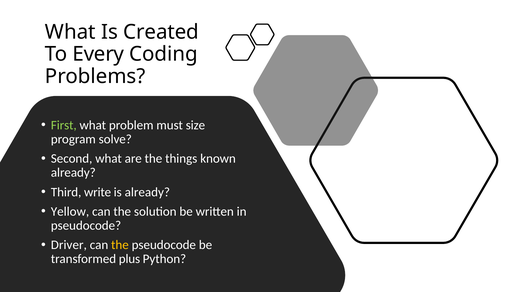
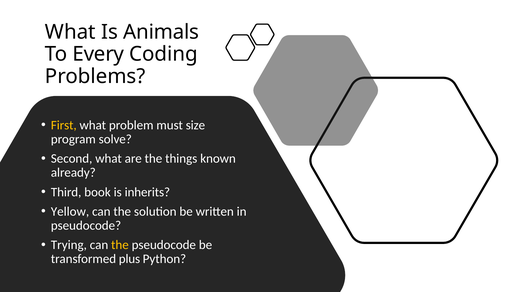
Created: Created -> Animals
First colour: light green -> yellow
write: write -> book
is already: already -> inherits
Driver: Driver -> Trying
